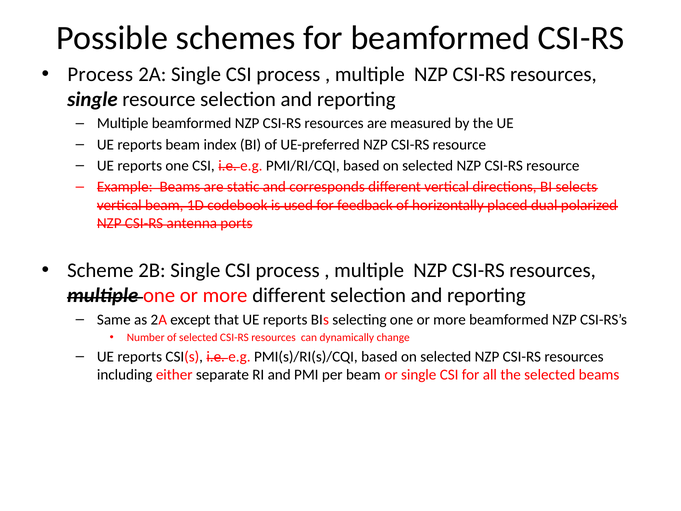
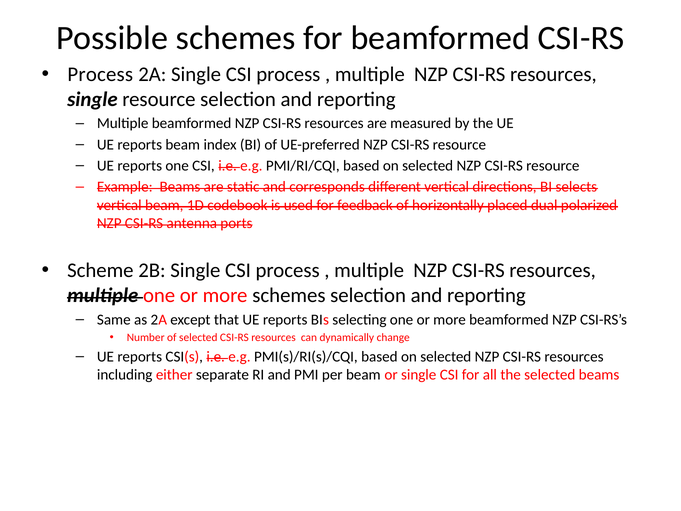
more different: different -> schemes
